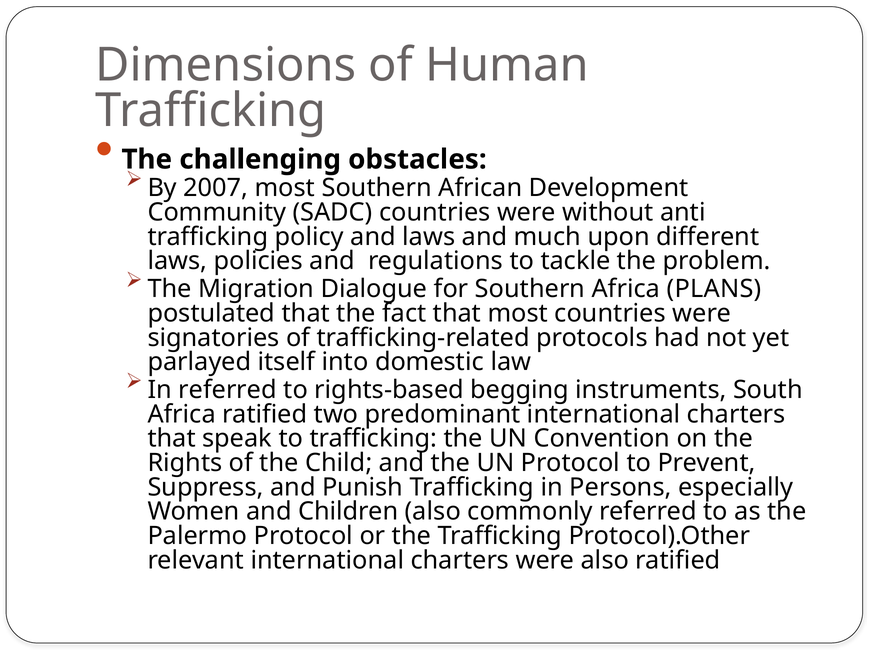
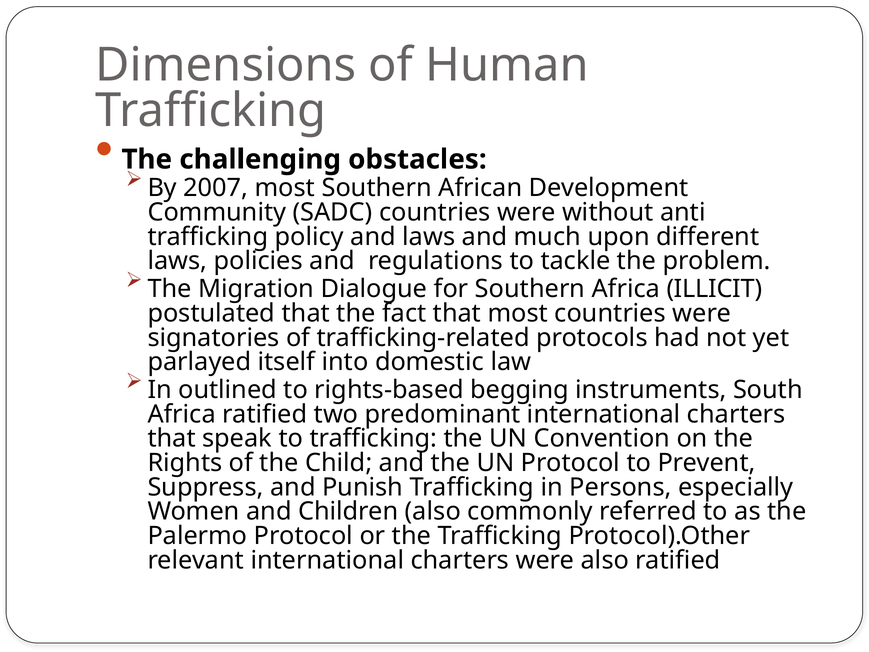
PLANS: PLANS -> ILLICIT
In referred: referred -> outlined
